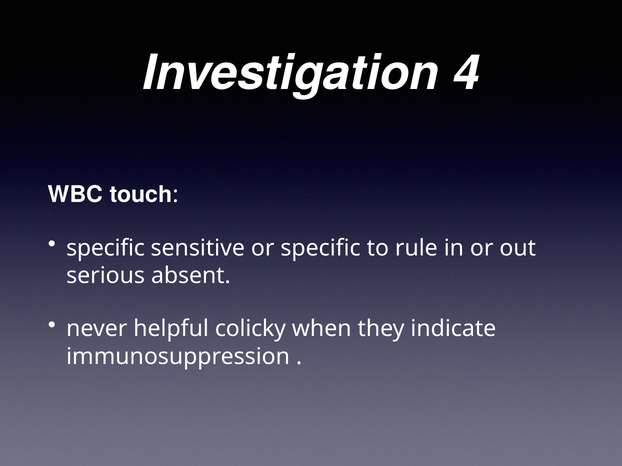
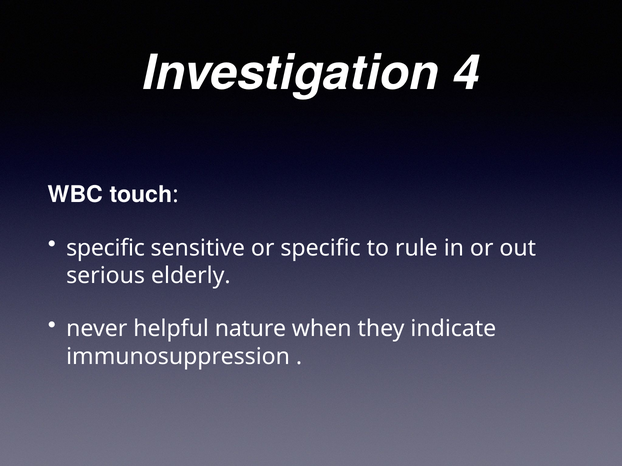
absent: absent -> elderly
colicky: colicky -> nature
